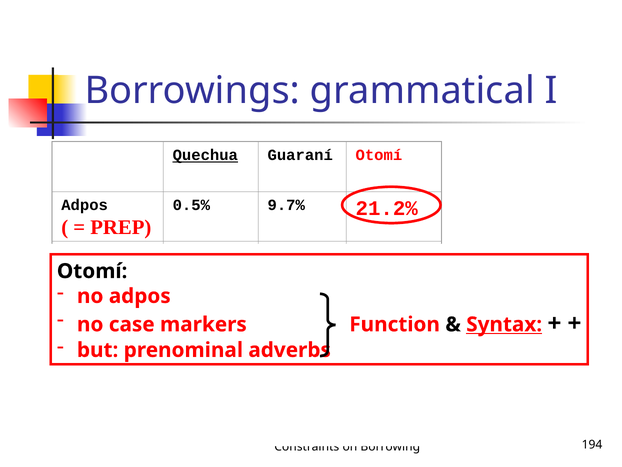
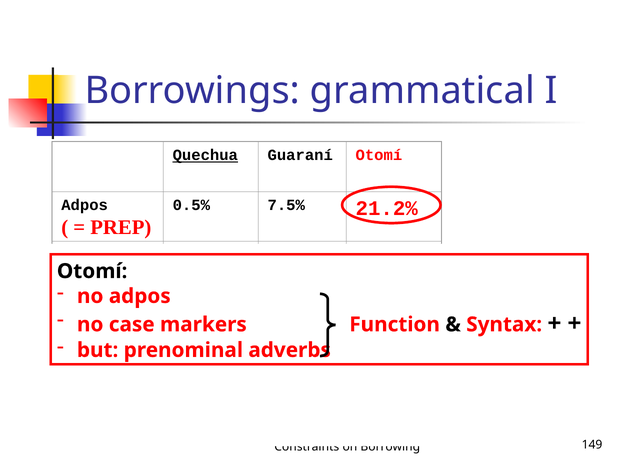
0.5% 9.7%: 9.7% -> 7.5%
Syntax underline: present -> none
194: 194 -> 149
